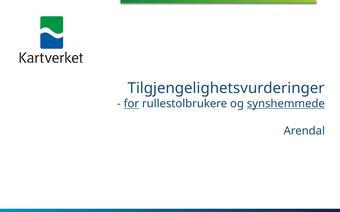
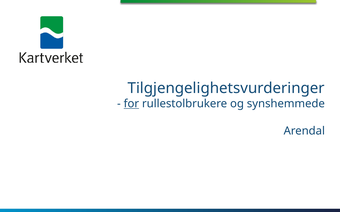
synshemmede underline: present -> none
